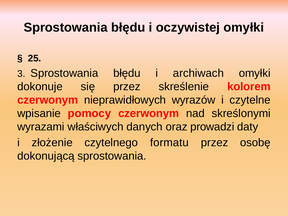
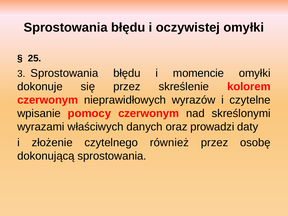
archiwach: archiwach -> momencie
formatu: formatu -> również
